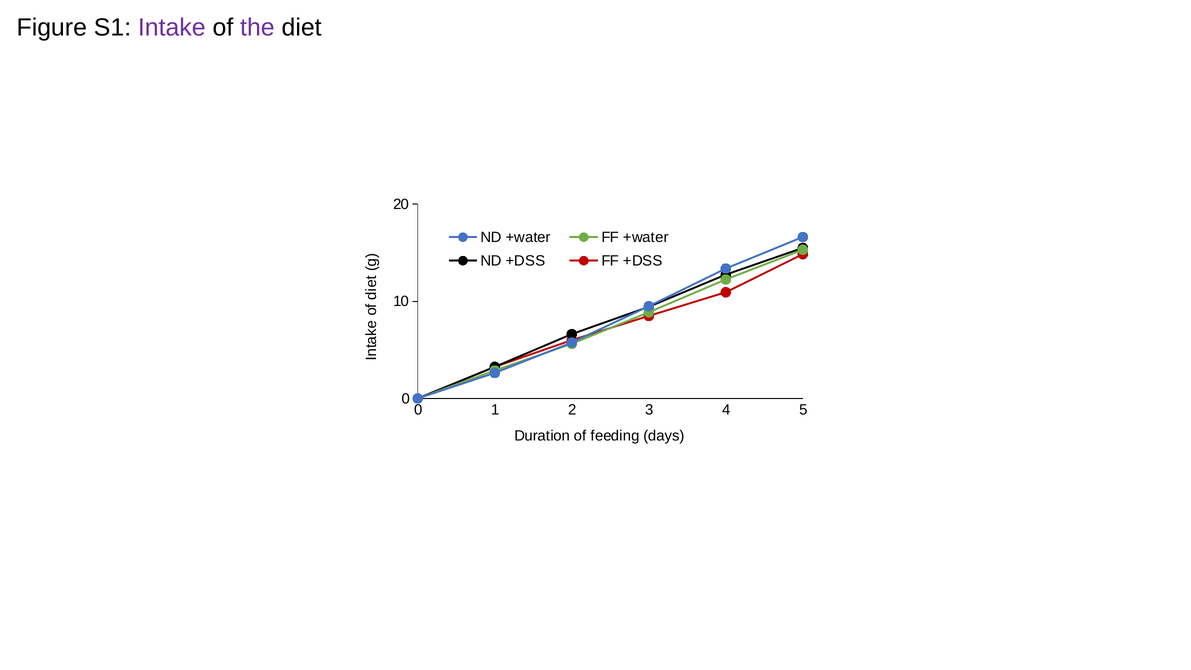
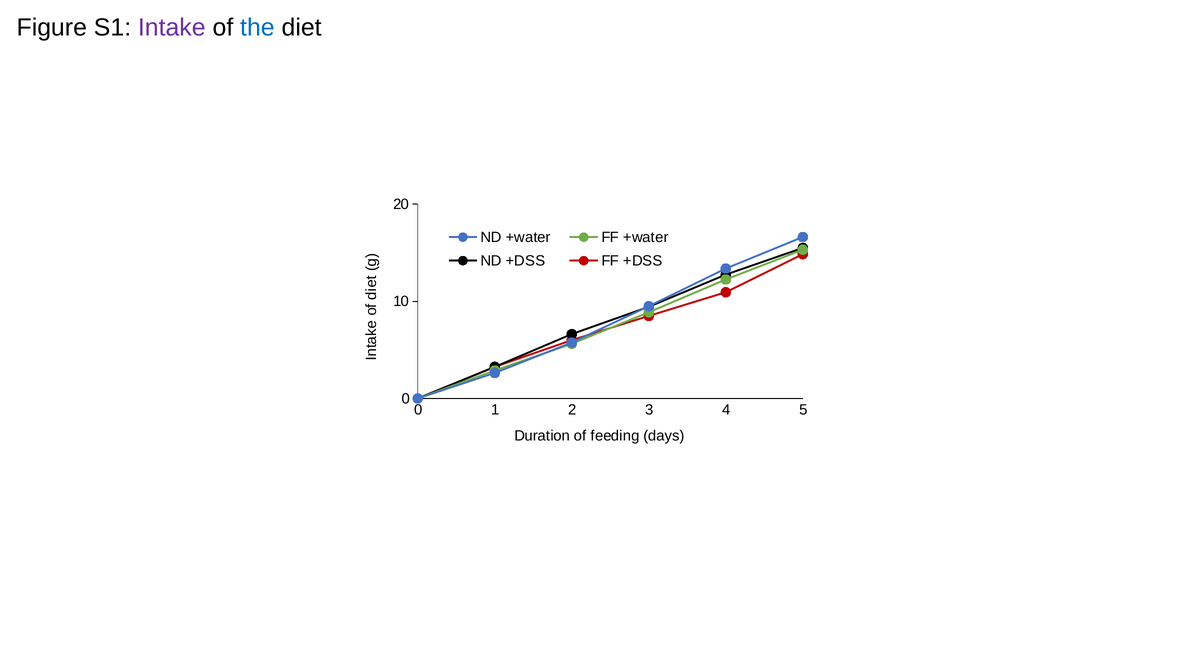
the colour: purple -> blue
